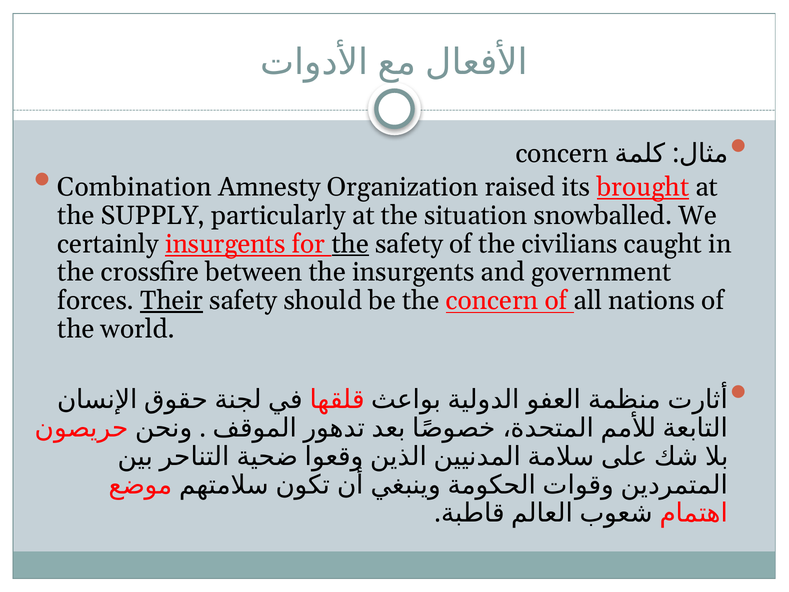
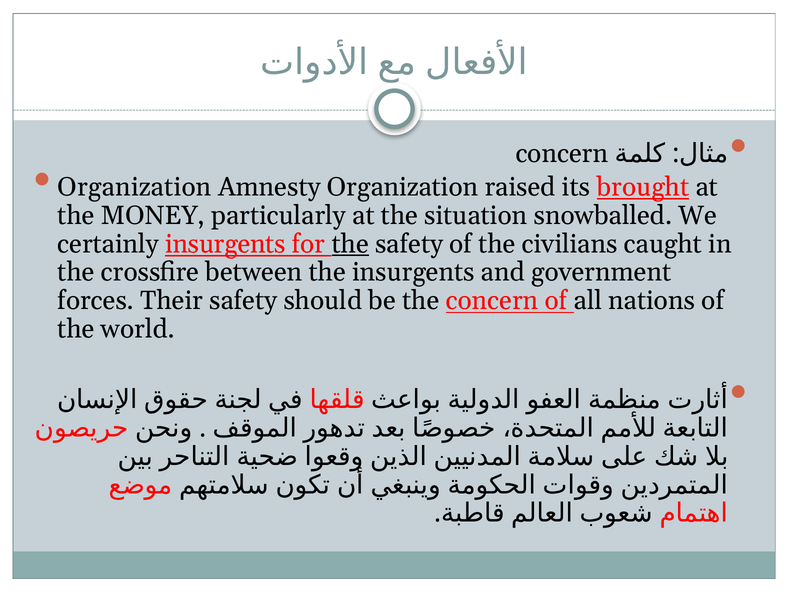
Combination at (134, 187): Combination -> Organization
SUPPLY: SUPPLY -> MONEY
Their underline: present -> none
